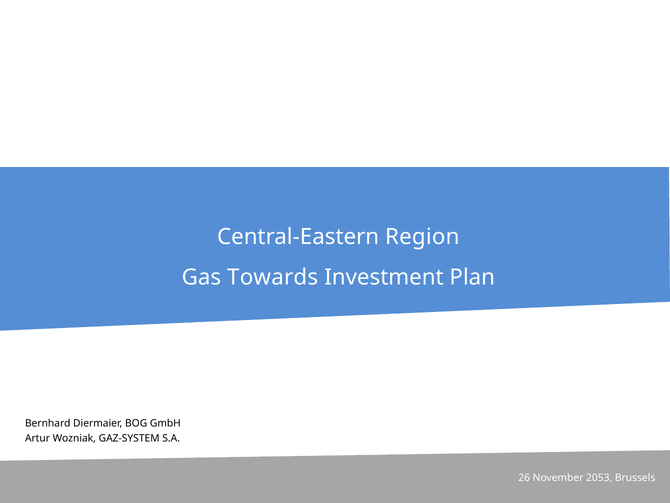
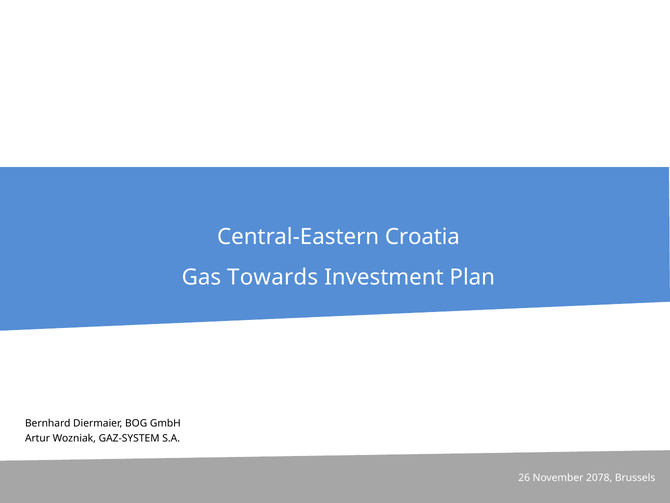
Region: Region -> Croatia
2053: 2053 -> 2078
